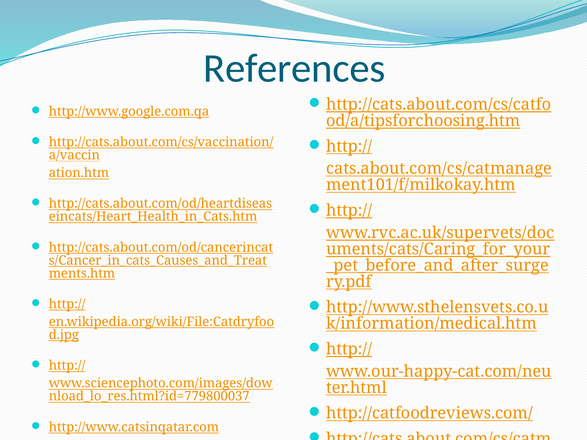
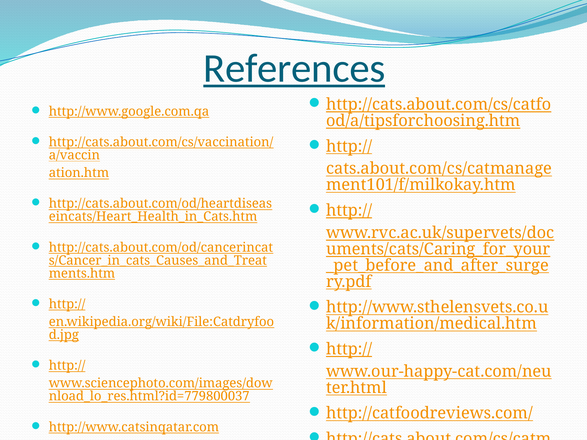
References underline: none -> present
